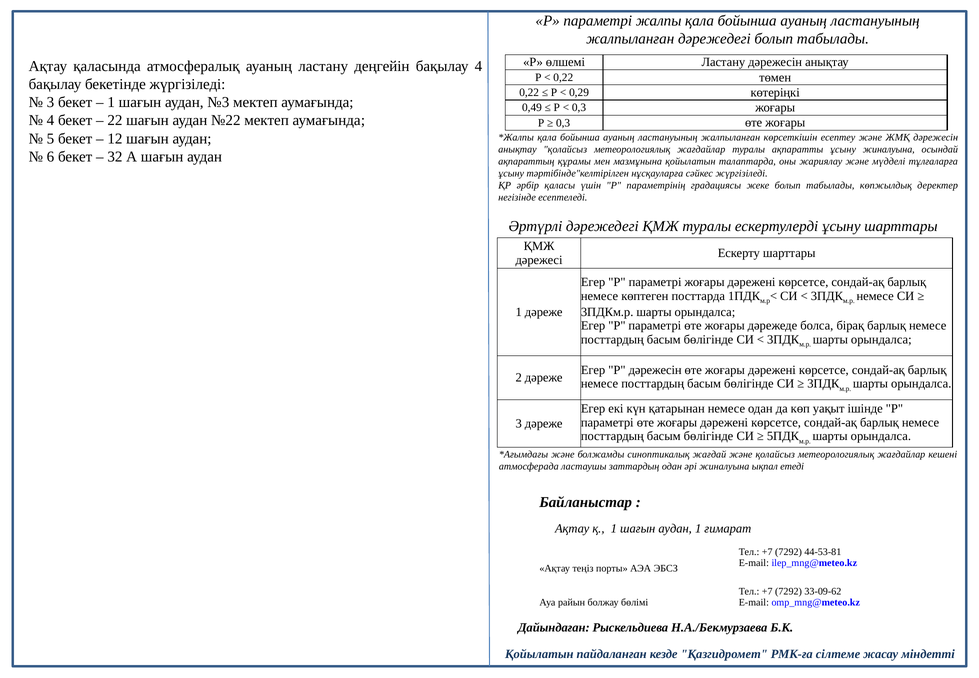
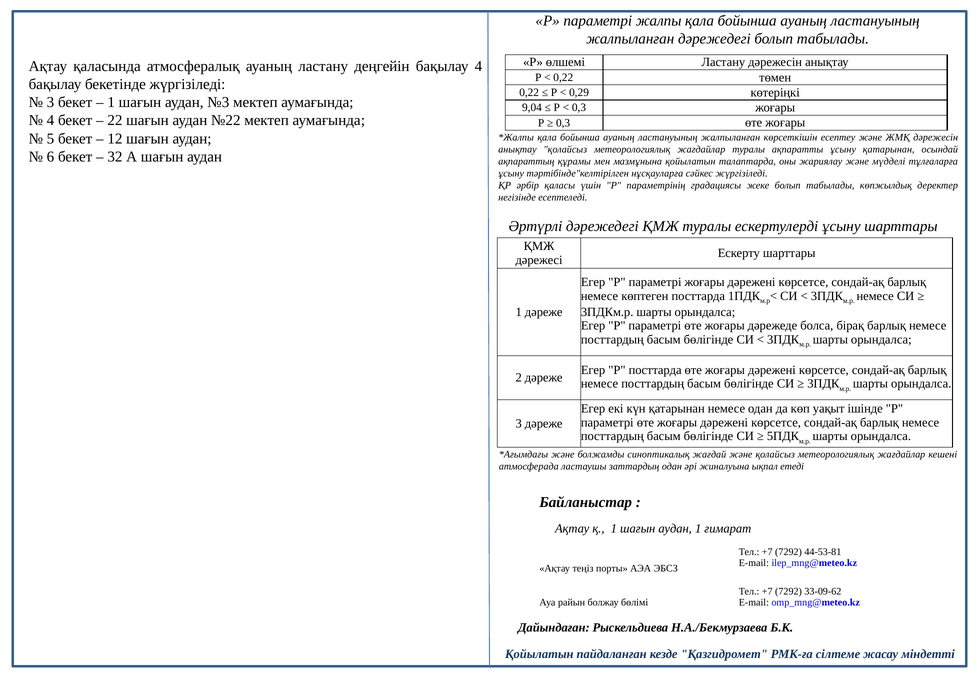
0,49: 0,49 -> 9,04
ұсыну жиналуына: жиналуына -> қатарынан
Р дәрежесін: дәрежесін -> посттарда
